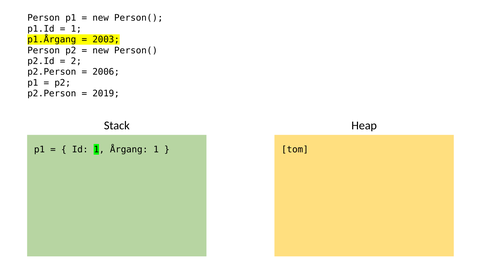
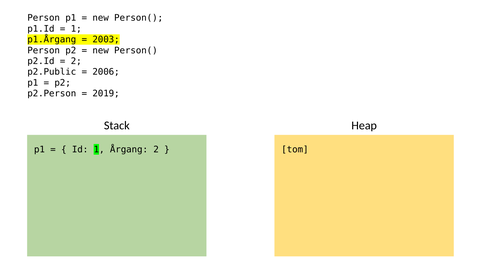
p2.Person at (52, 72): p2.Person -> p2.Public
Årgang 1: 1 -> 2
